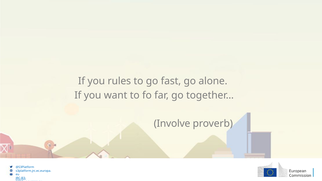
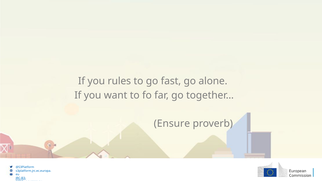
Involve: Involve -> Ensure
